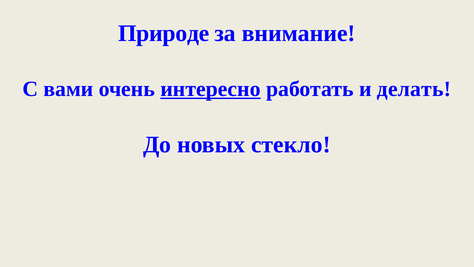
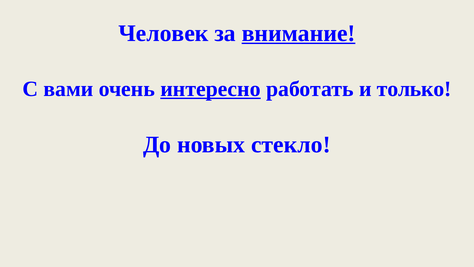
Природе: Природе -> Человек
внимание underline: none -> present
делать: делать -> только
